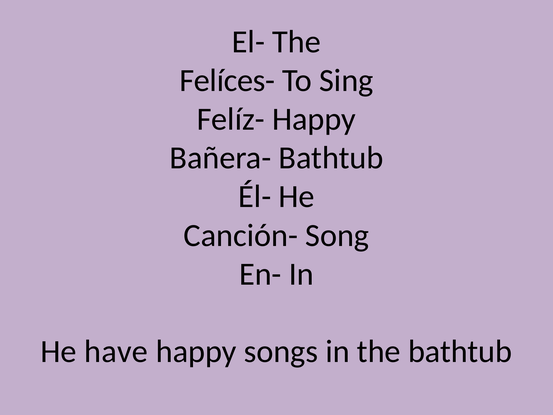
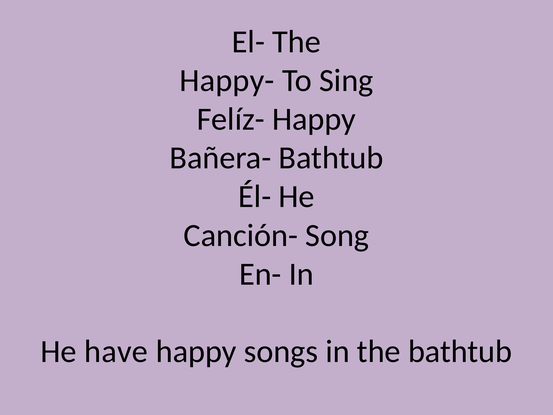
Felíces-: Felíces- -> Happy-
